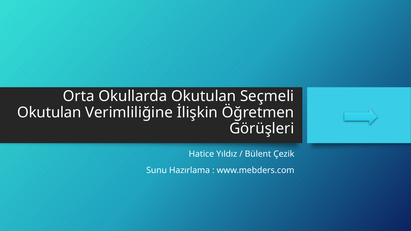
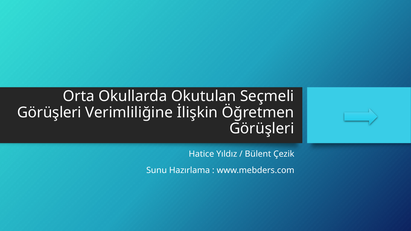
Okutulan at (49, 113): Okutulan -> Görüşleri
